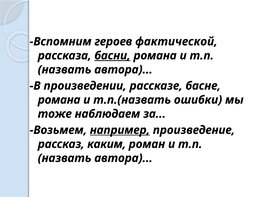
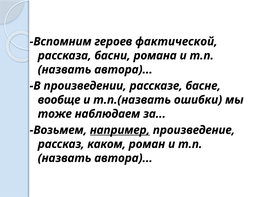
басни underline: present -> none
романа at (59, 100): романа -> вообще
каким: каким -> каком
